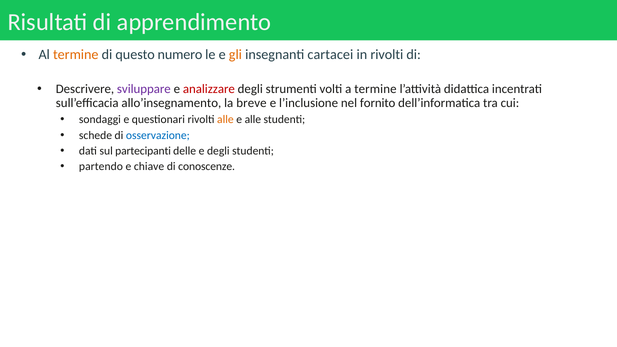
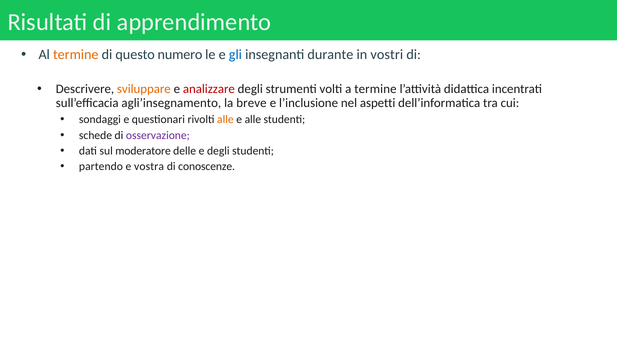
gli colour: orange -> blue
cartacei: cartacei -> durante
in rivolti: rivolti -> vostri
sviluppare colour: purple -> orange
allo’insegnamento: allo’insegnamento -> agli’insegnamento
fornito: fornito -> aspetti
osservazione colour: blue -> purple
partecipanti: partecipanti -> moderatore
chiave: chiave -> vostra
